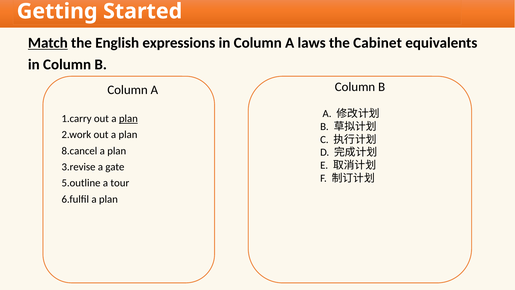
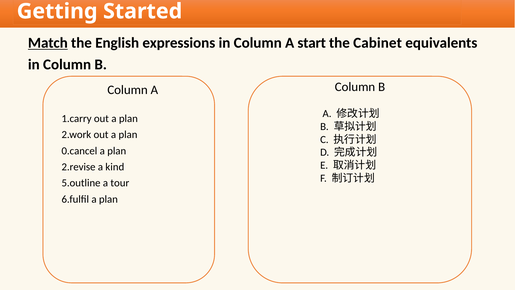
laws: laws -> start
plan at (128, 119) underline: present -> none
8.cancel: 8.cancel -> 0.cancel
3.revise: 3.revise -> 2.revise
gate: gate -> kind
